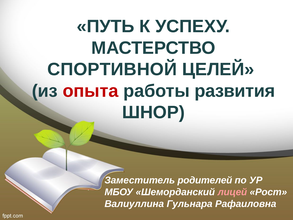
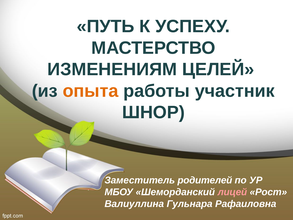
СПОРТИВНОЙ: СПОРТИВНОЙ -> ИЗМЕНЕНИЯМ
опыта colour: red -> orange
развития: развития -> участник
